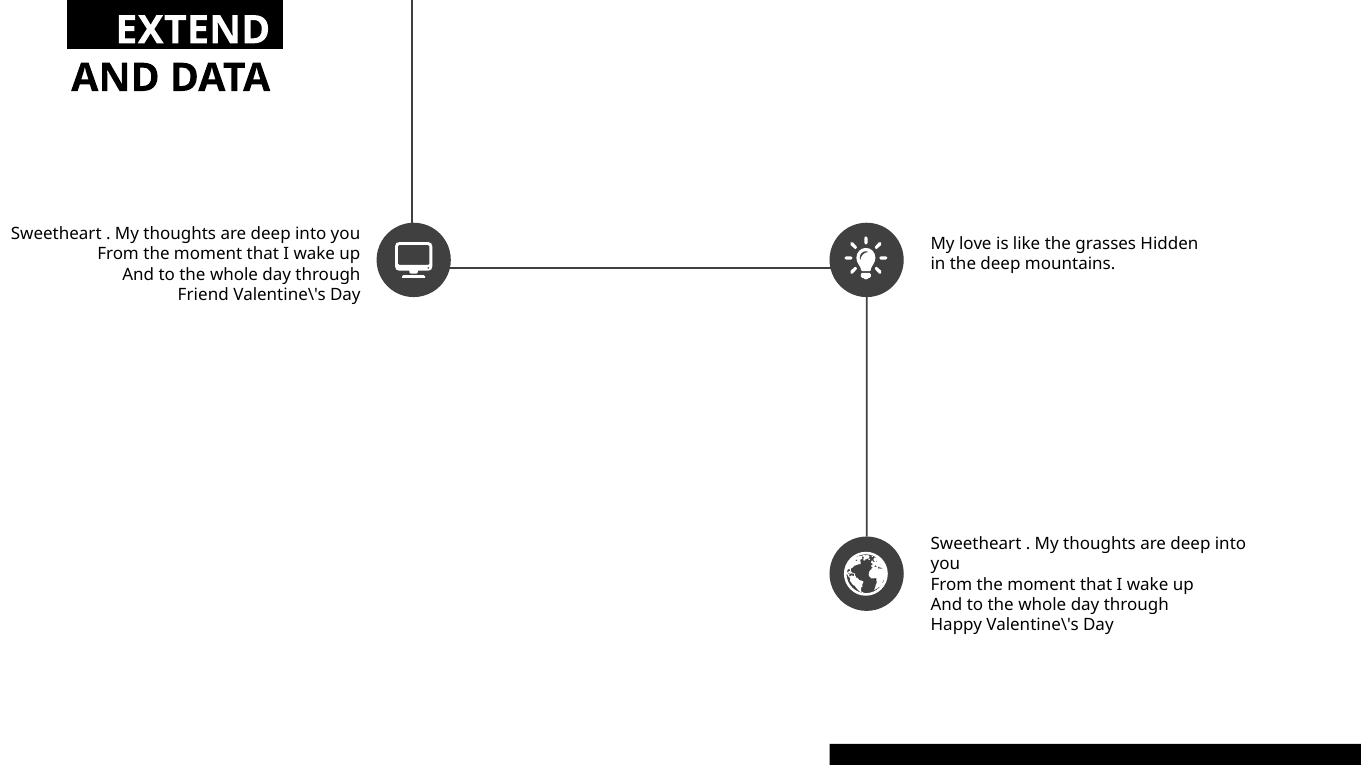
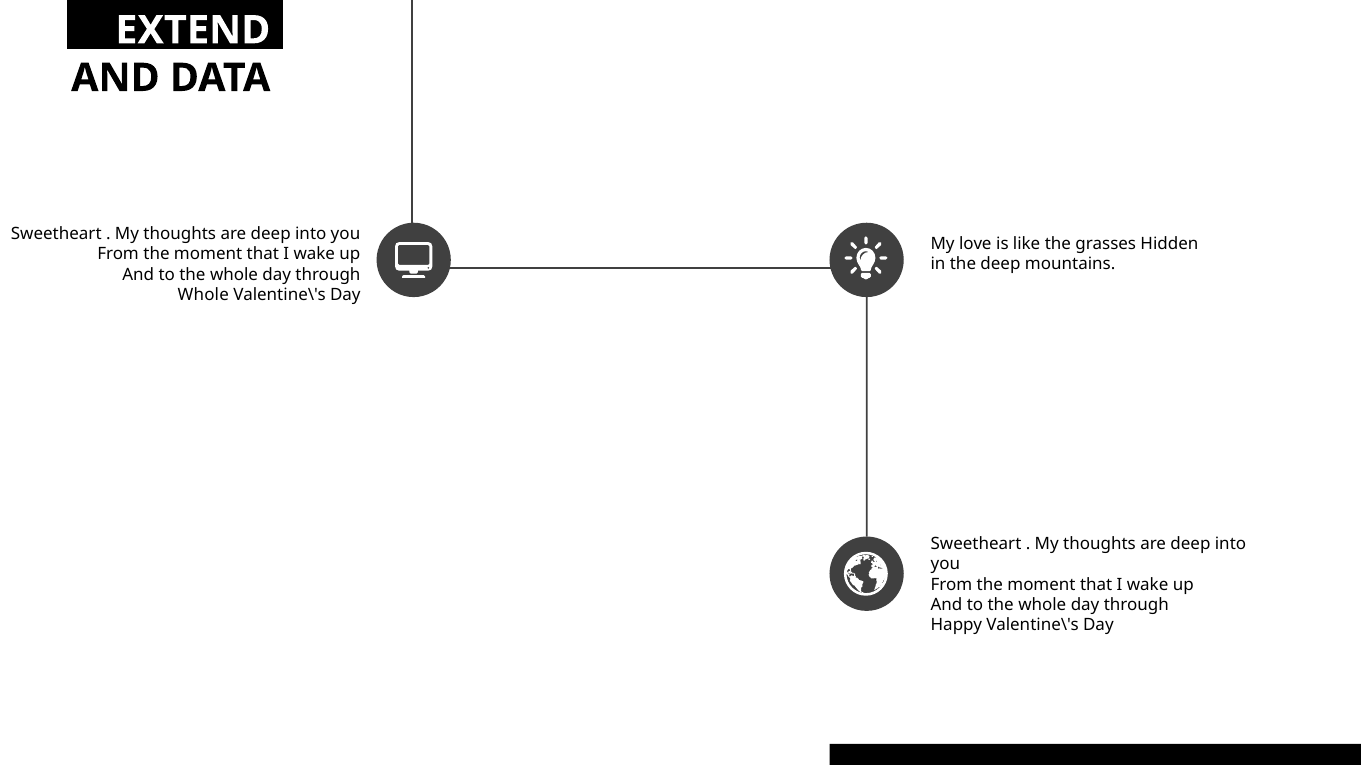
Friend at (203, 295): Friend -> Whole
